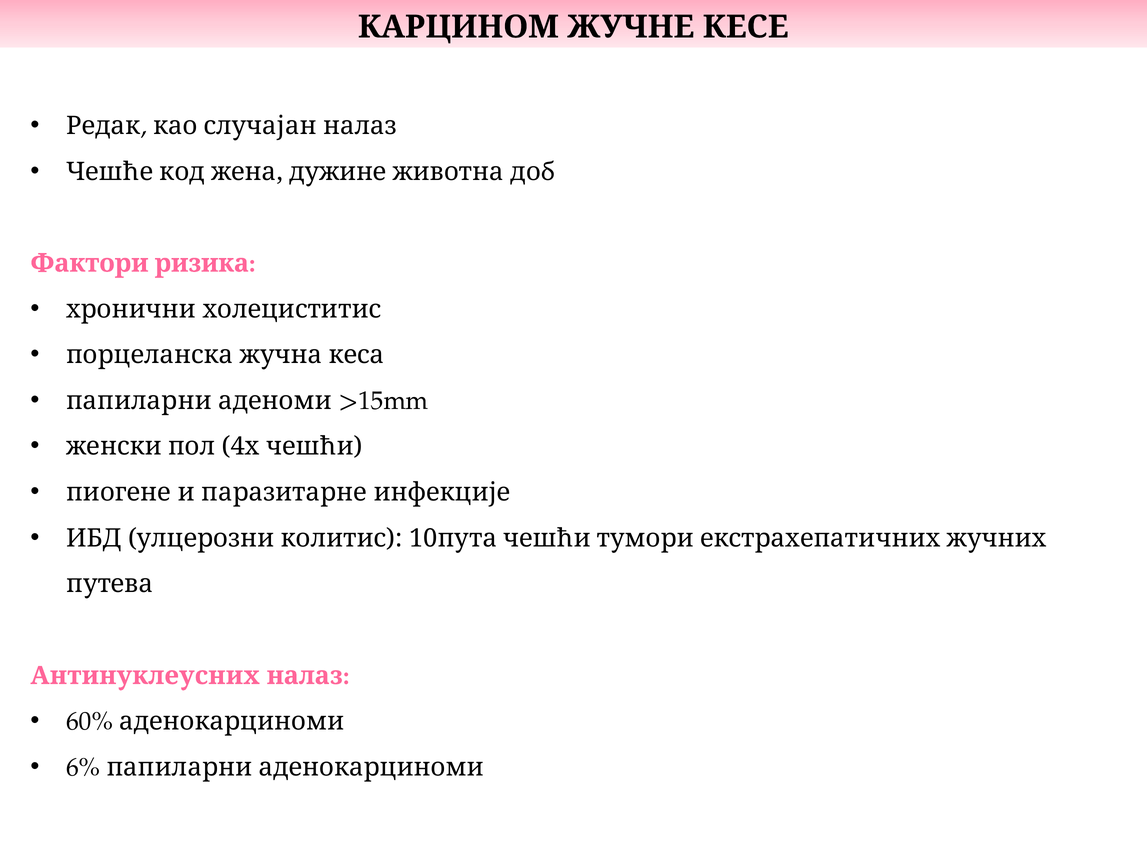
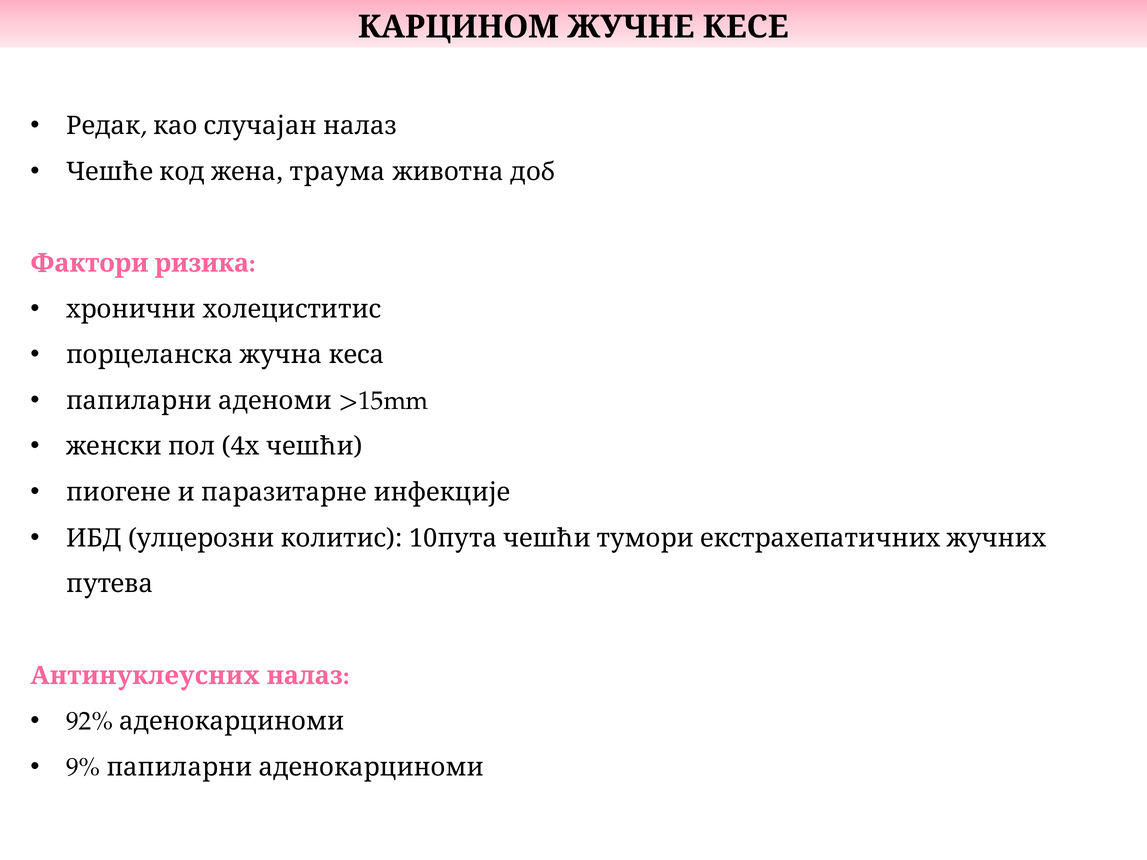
дужине: дужине -> траума
60%: 60% -> 92%
6%: 6% -> 9%
